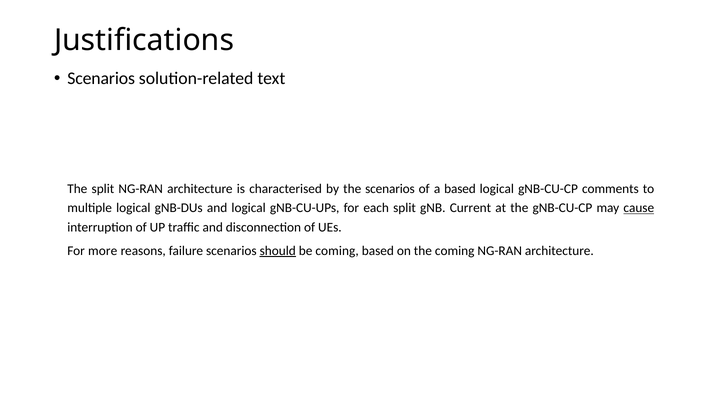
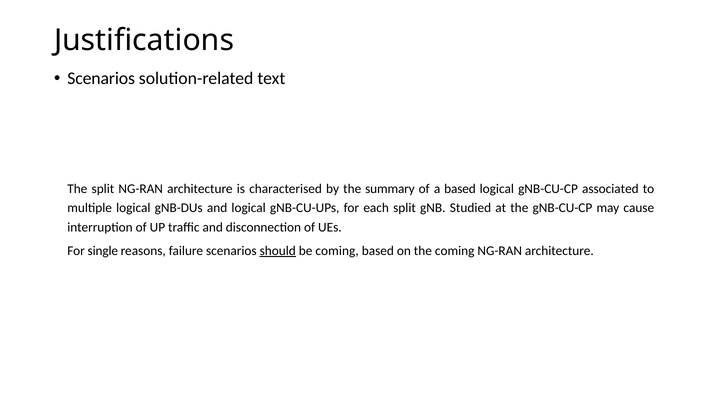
the scenarios: scenarios -> summary
comments: comments -> associated
Current: Current -> Studied
cause underline: present -> none
more: more -> single
